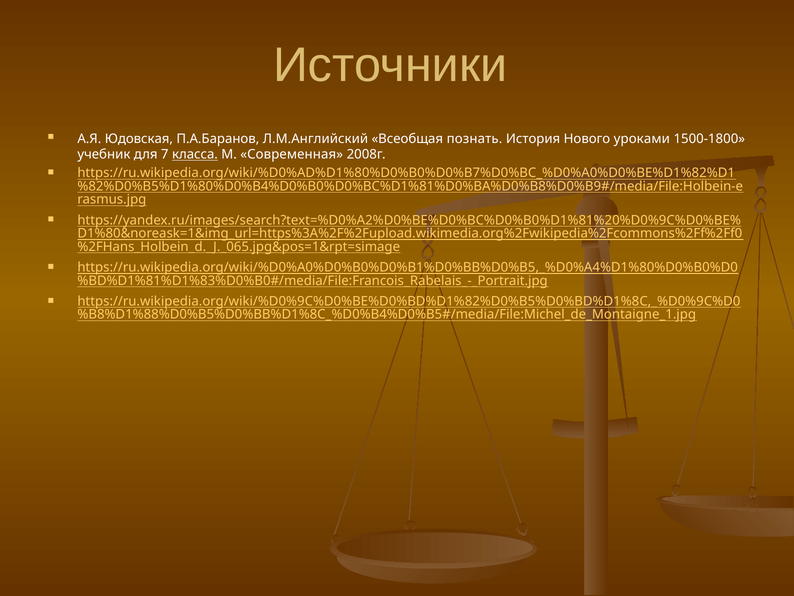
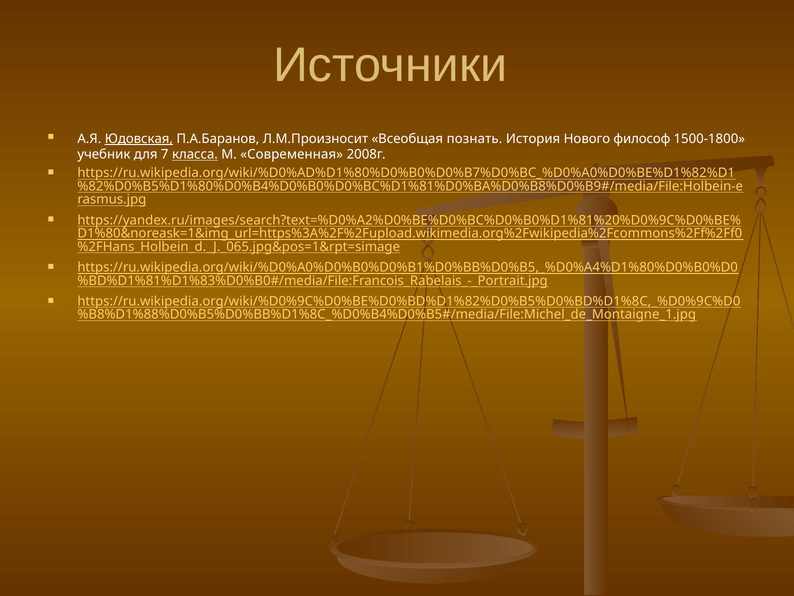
Юдовская underline: none -> present
Л.М.Английский: Л.М.Английский -> Л.М.Произносит
уроками: уроками -> философ
